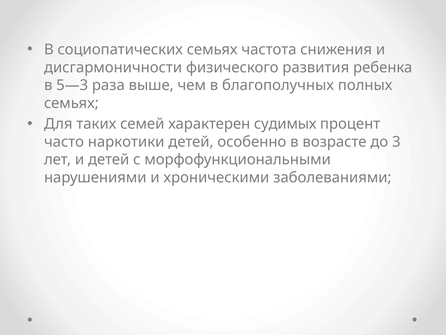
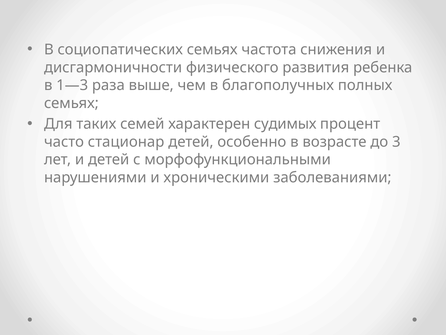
5—3: 5—3 -> 1—3
наркотики: наркотики -> стационар
